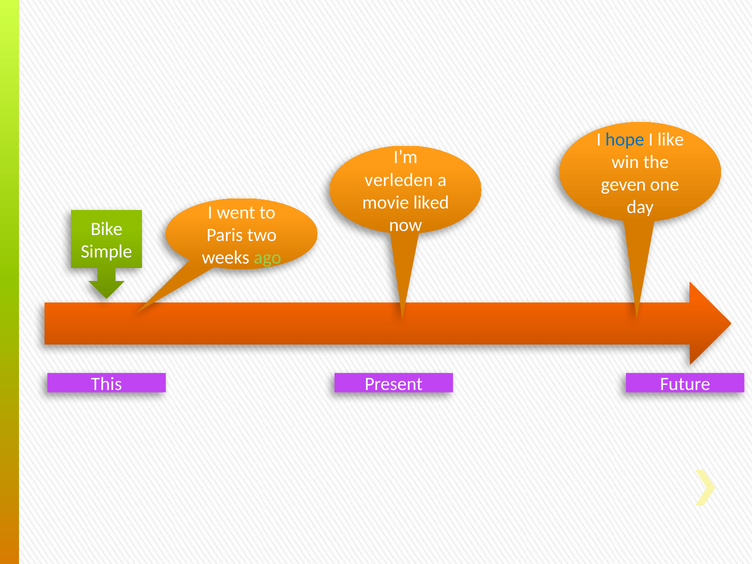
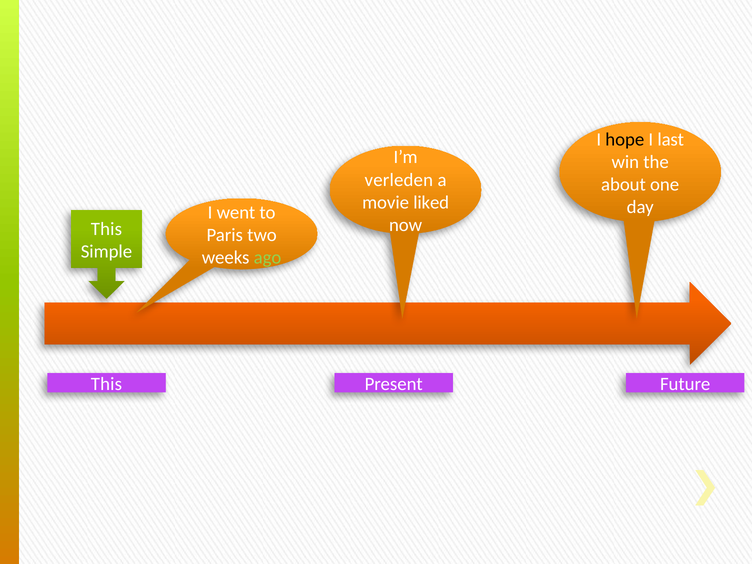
hope colour: blue -> black
like: like -> last
geven: geven -> about
Bike at (107, 229): Bike -> This
